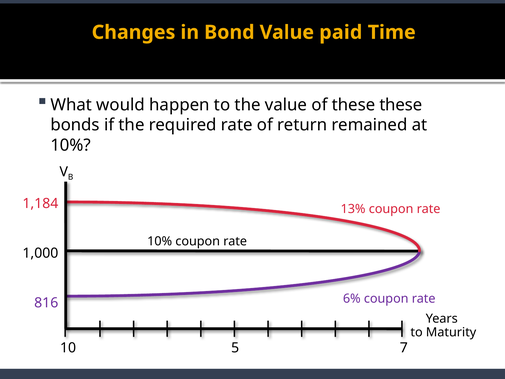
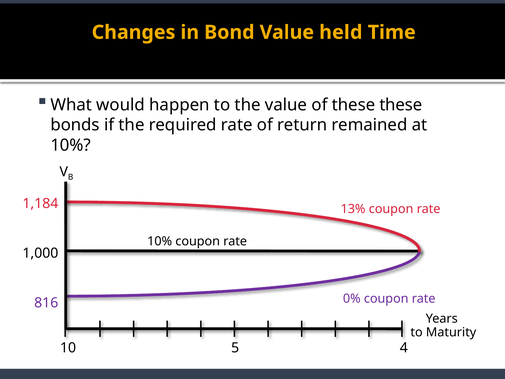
paid: paid -> held
6%: 6% -> 0%
7: 7 -> 4
